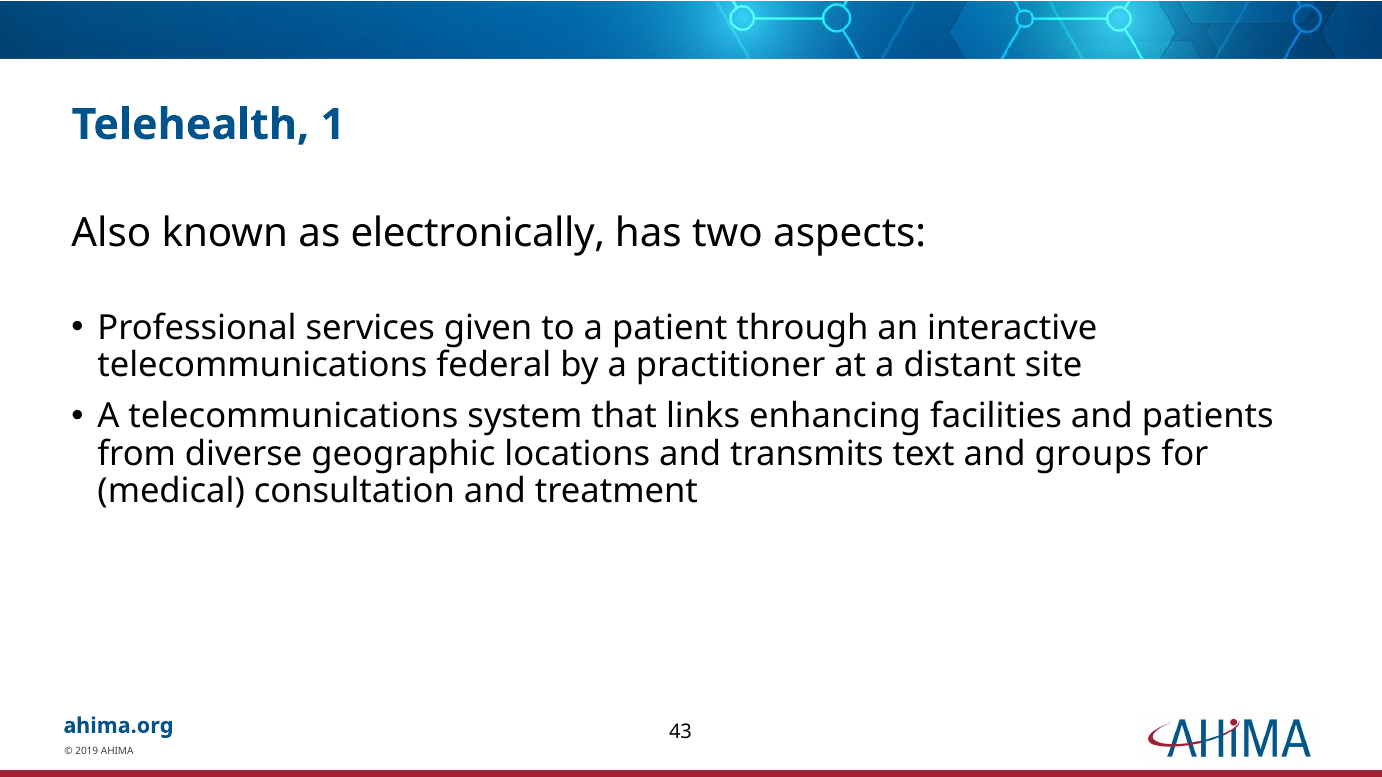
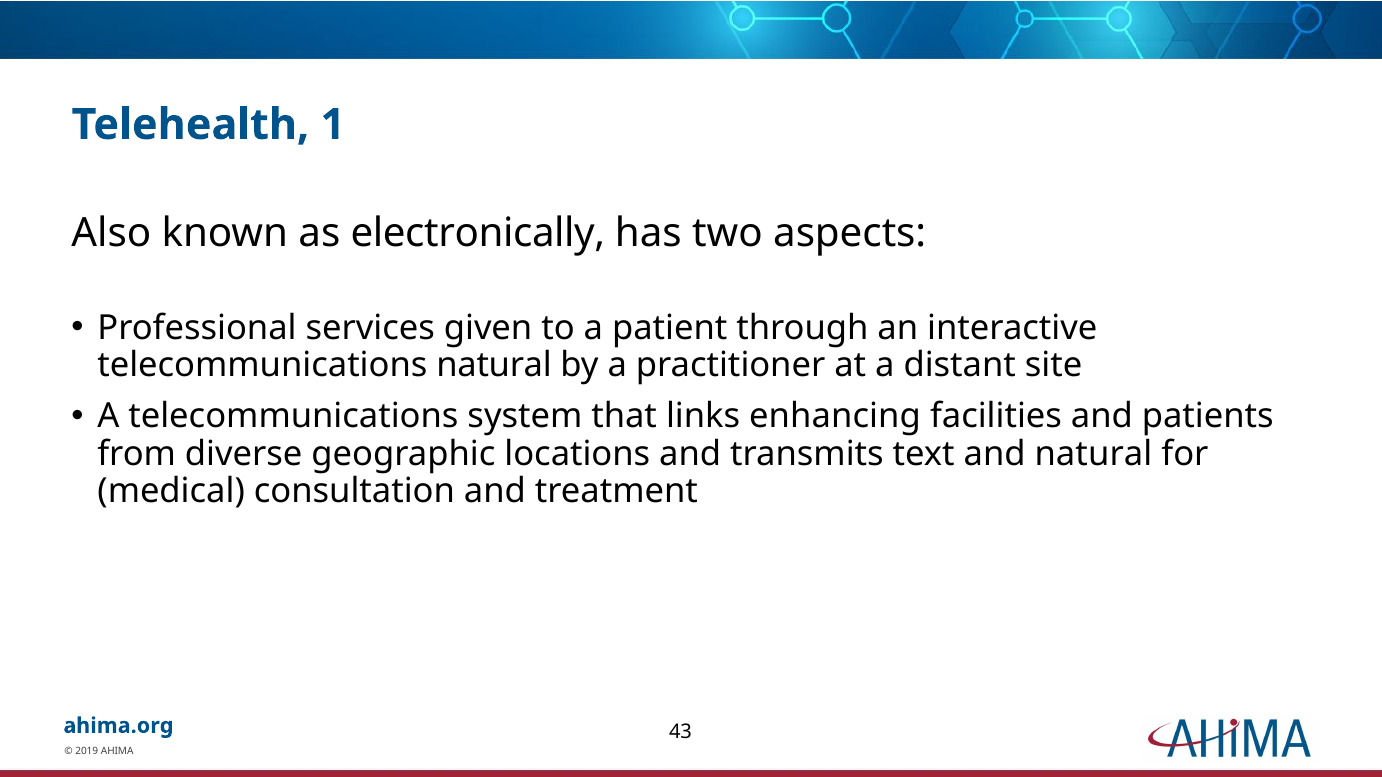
telecommunications federal: federal -> natural
and groups: groups -> natural
